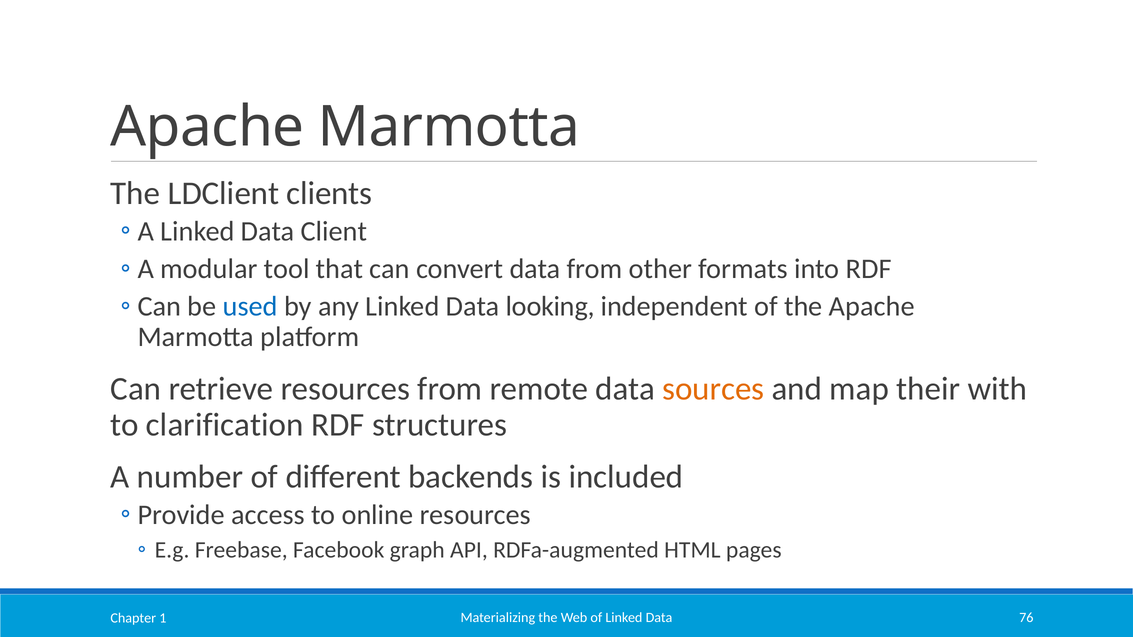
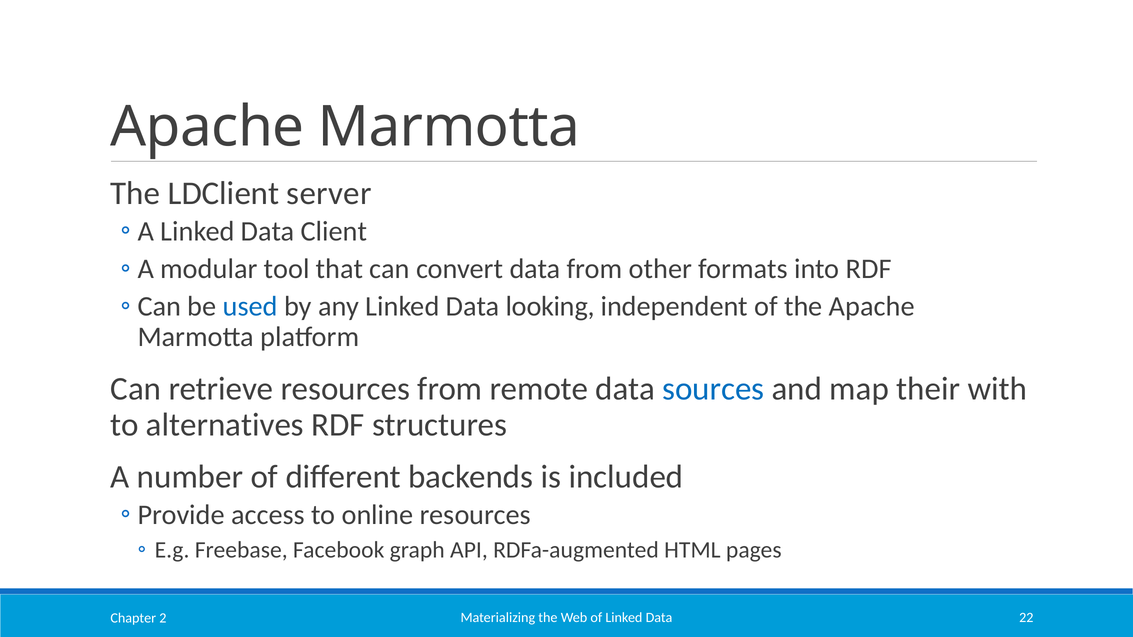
clients: clients -> server
sources colour: orange -> blue
clarification: clarification -> alternatives
76: 76 -> 22
1: 1 -> 2
